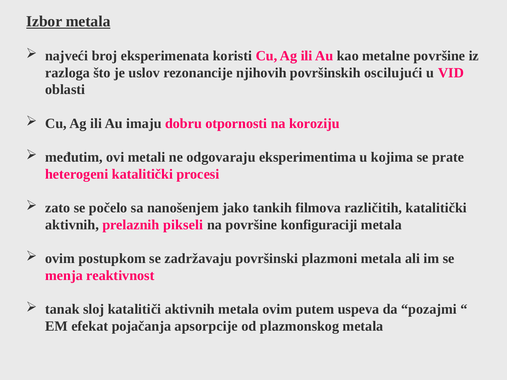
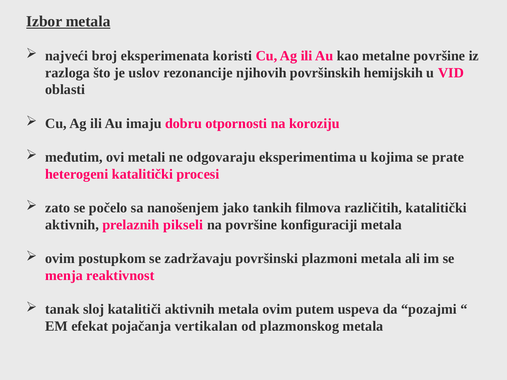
oscilujući: oscilujući -> hemijskih
apsorpcije: apsorpcije -> vertikalan
